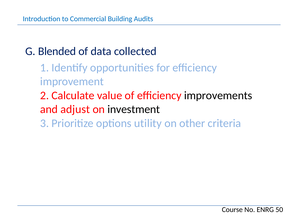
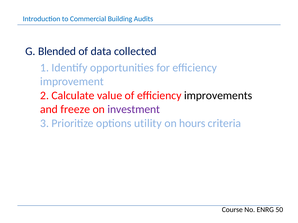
adjust: adjust -> freeze
investment colour: black -> purple
other: other -> hours
